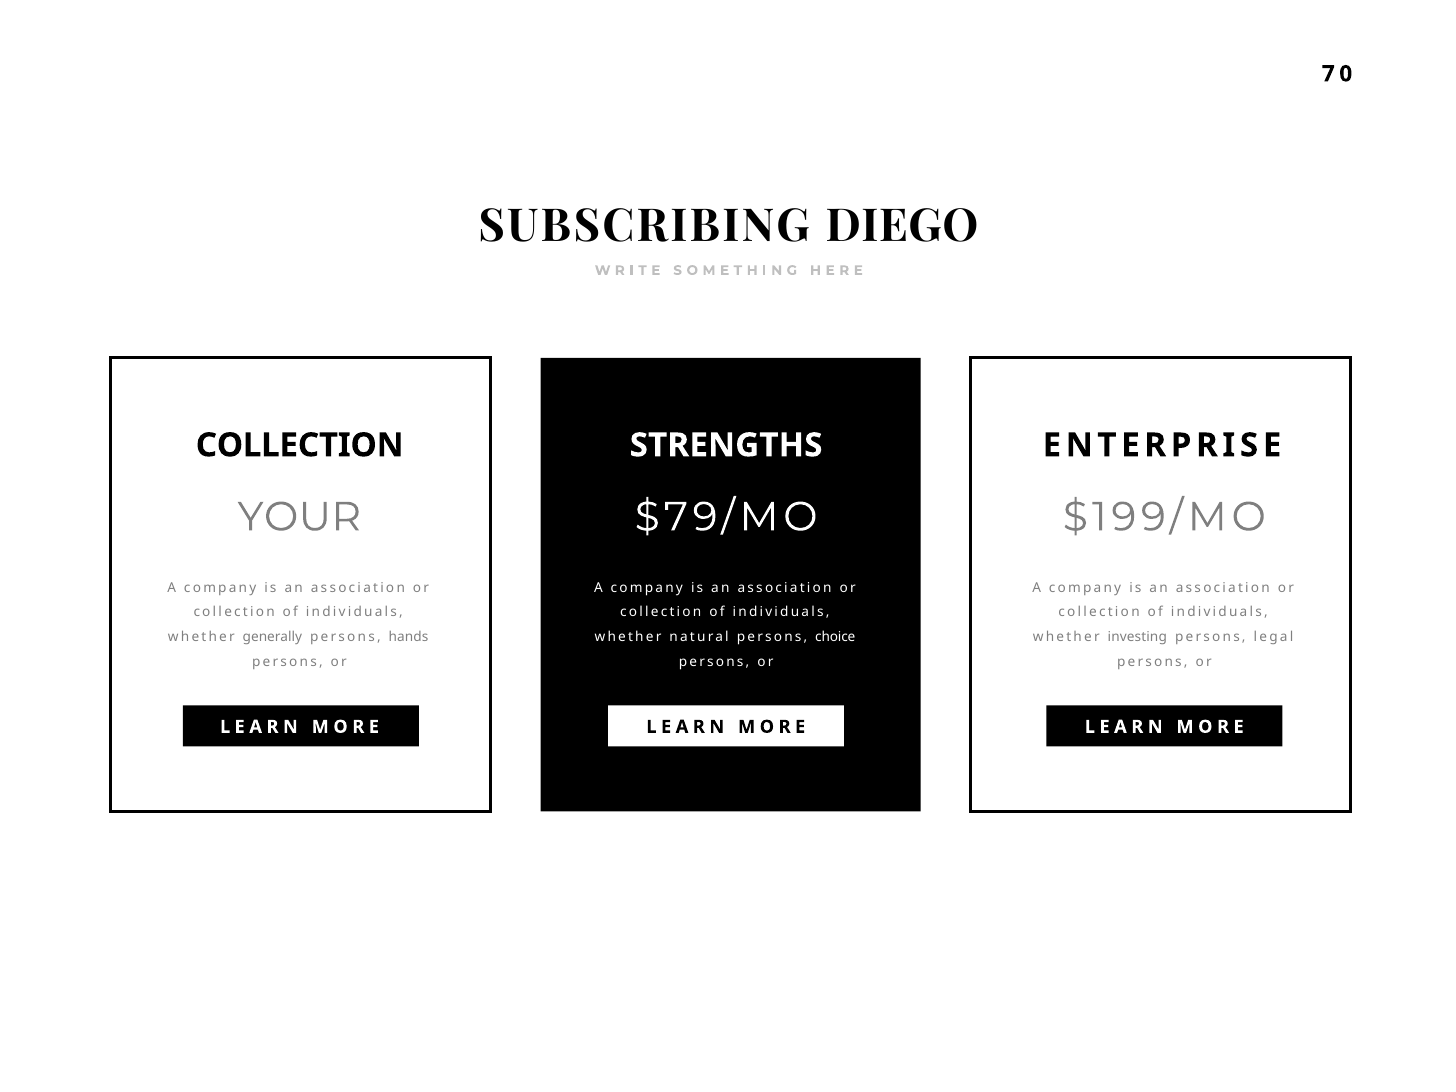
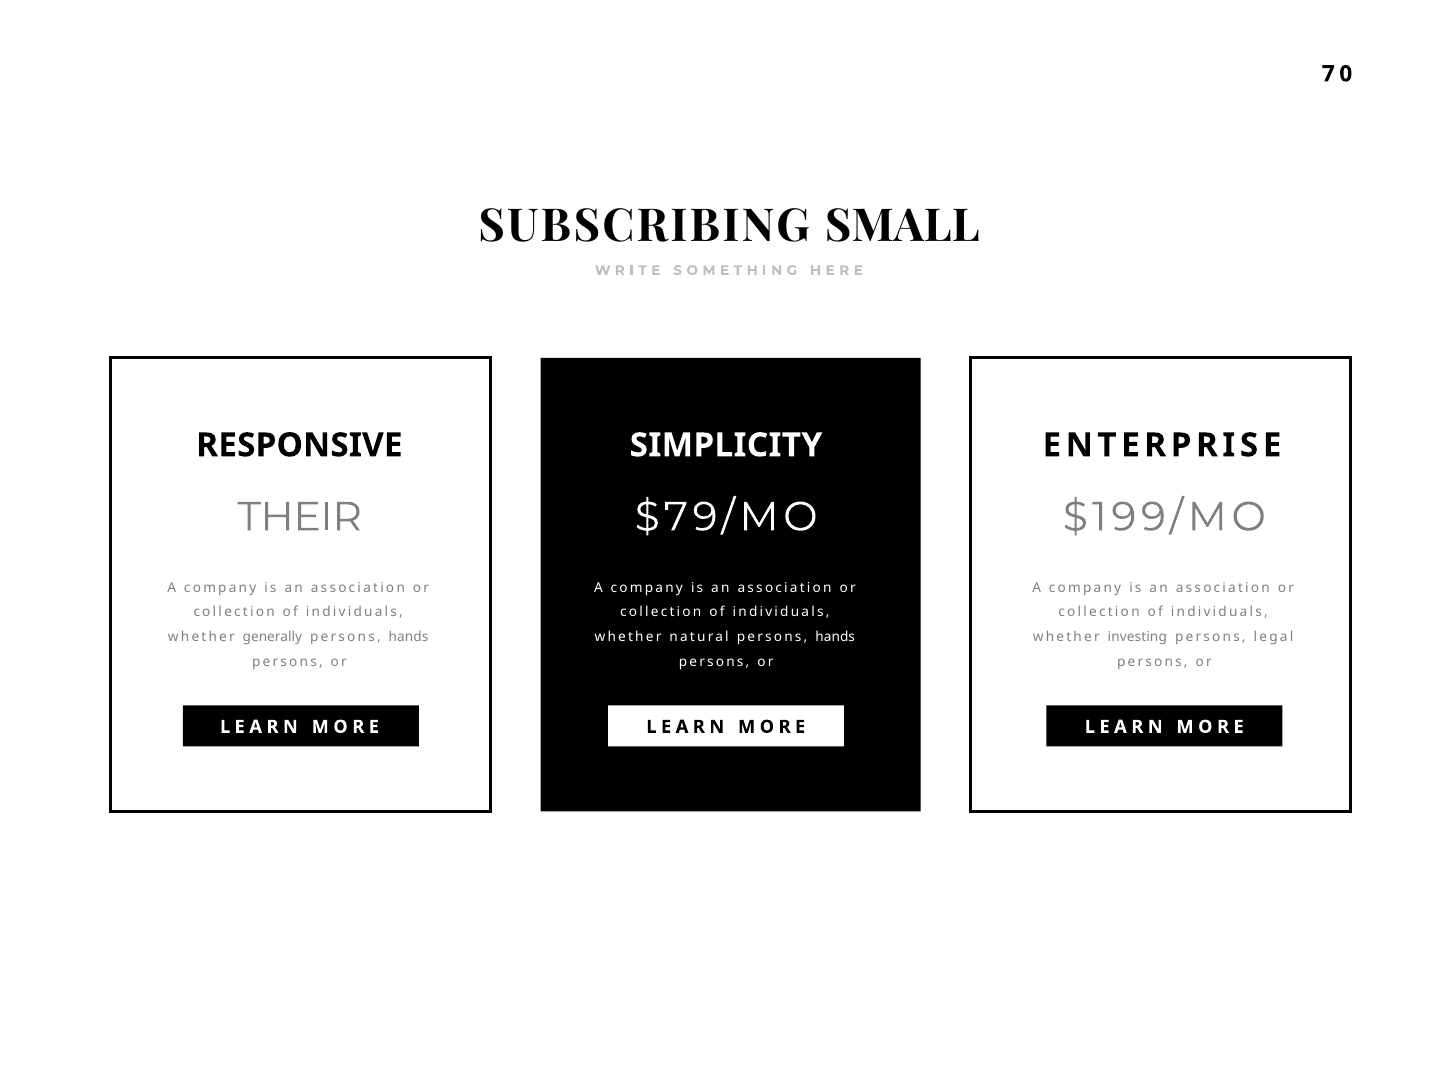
DIEGO: DIEGO -> SMALL
COLLECTION at (300, 445): COLLECTION -> RESPONSIVE
STRENGTHS: STRENGTHS -> SIMPLICITY
YOUR: YOUR -> THEIR
natural persons choice: choice -> hands
